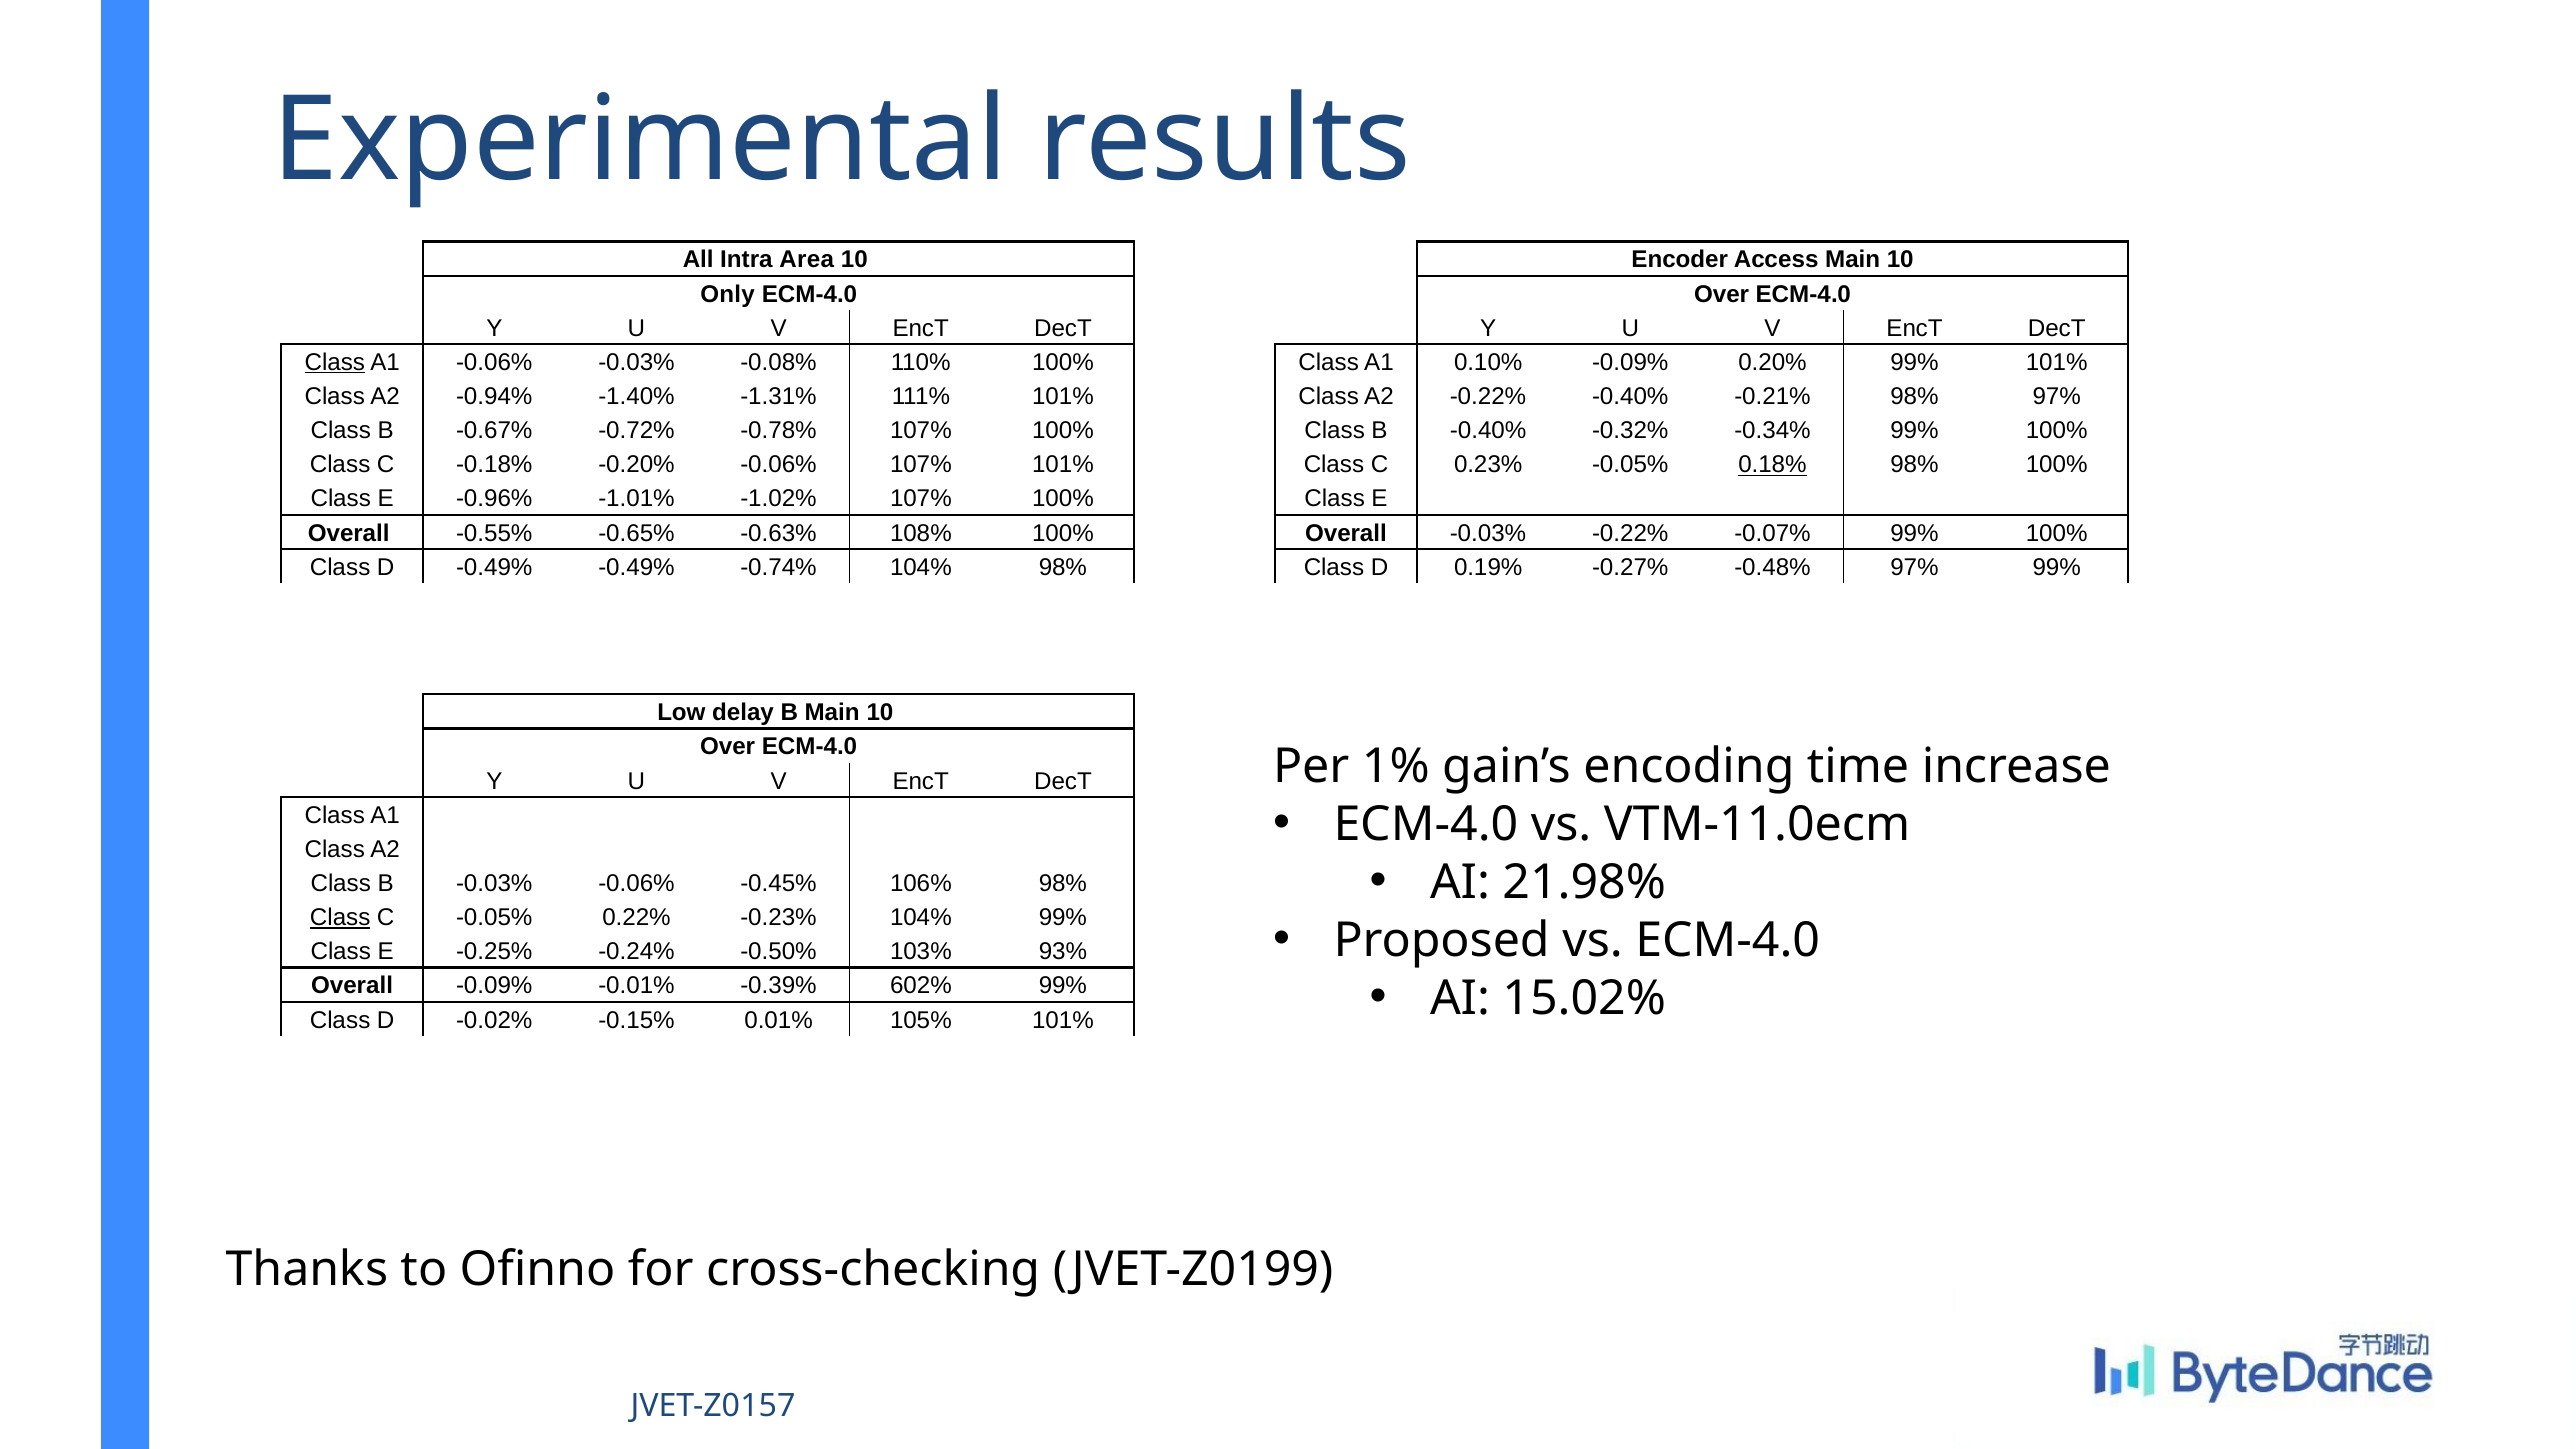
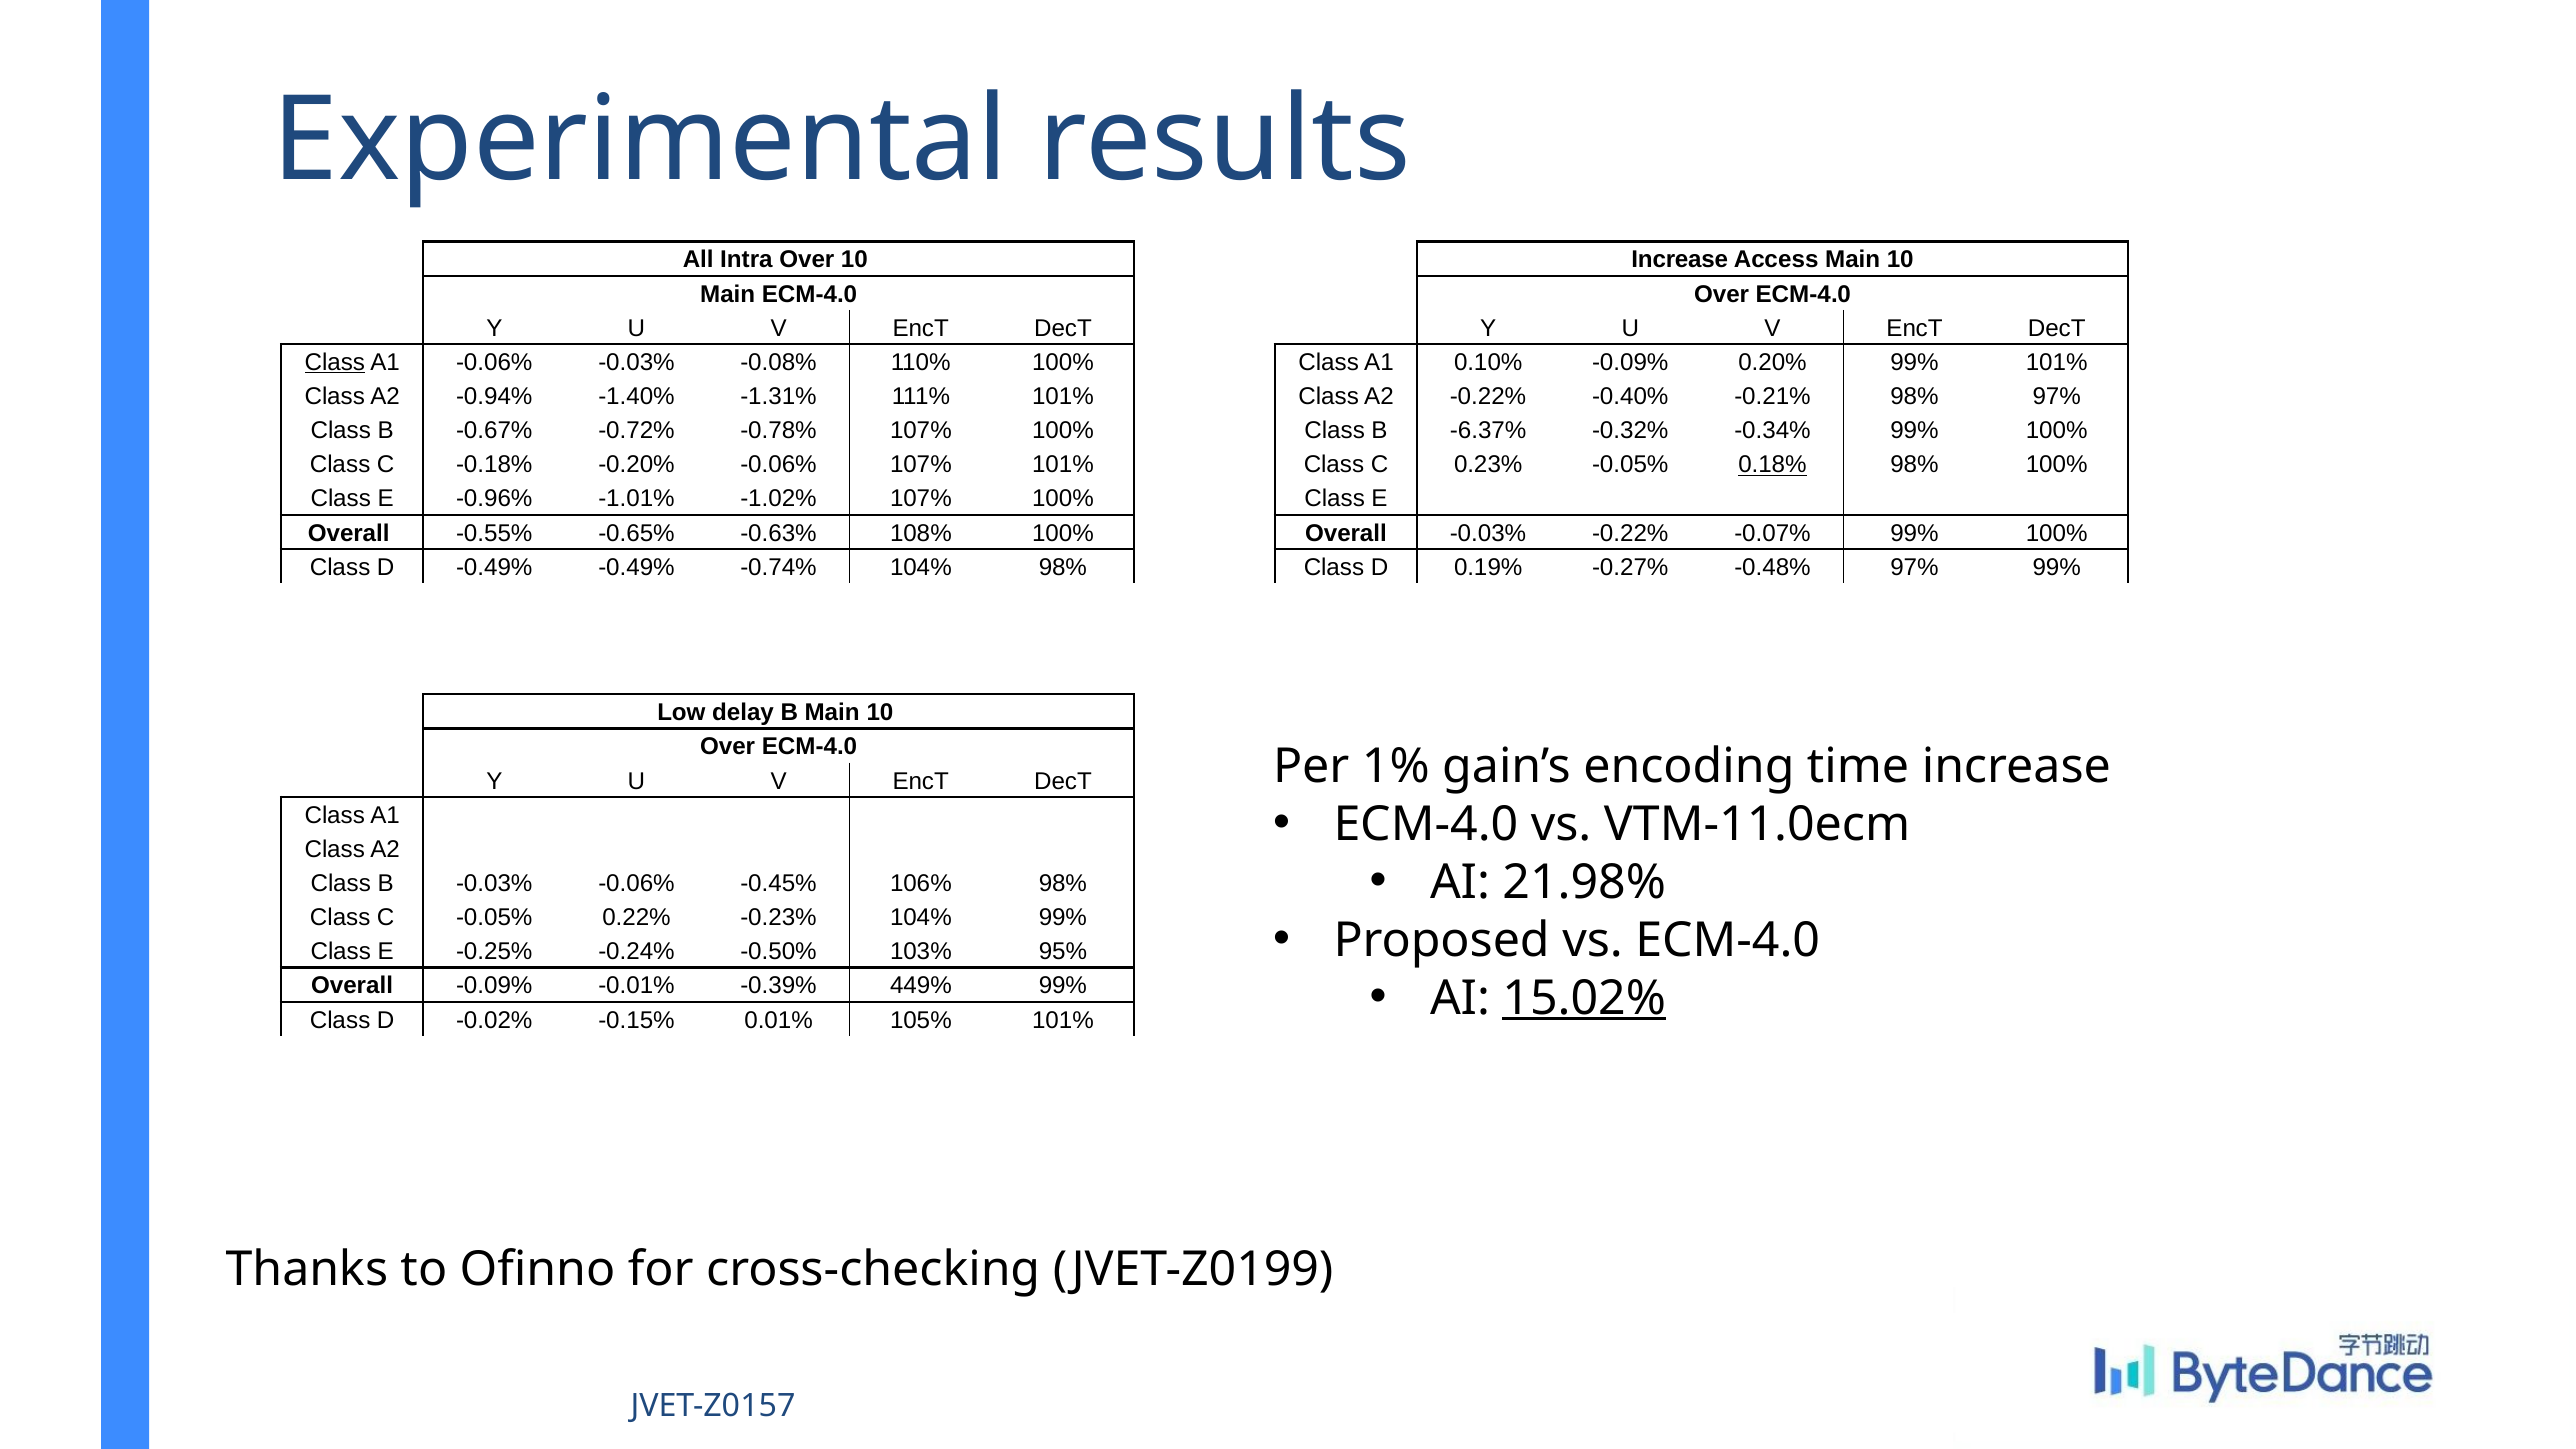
Intra Area: Area -> Over
Encoder at (1680, 260): Encoder -> Increase
Only at (728, 294): Only -> Main
B -0.40%: -0.40% -> -6.37%
Class at (340, 918) underline: present -> none
93%: 93% -> 95%
15.02% underline: none -> present
602%: 602% -> 449%
